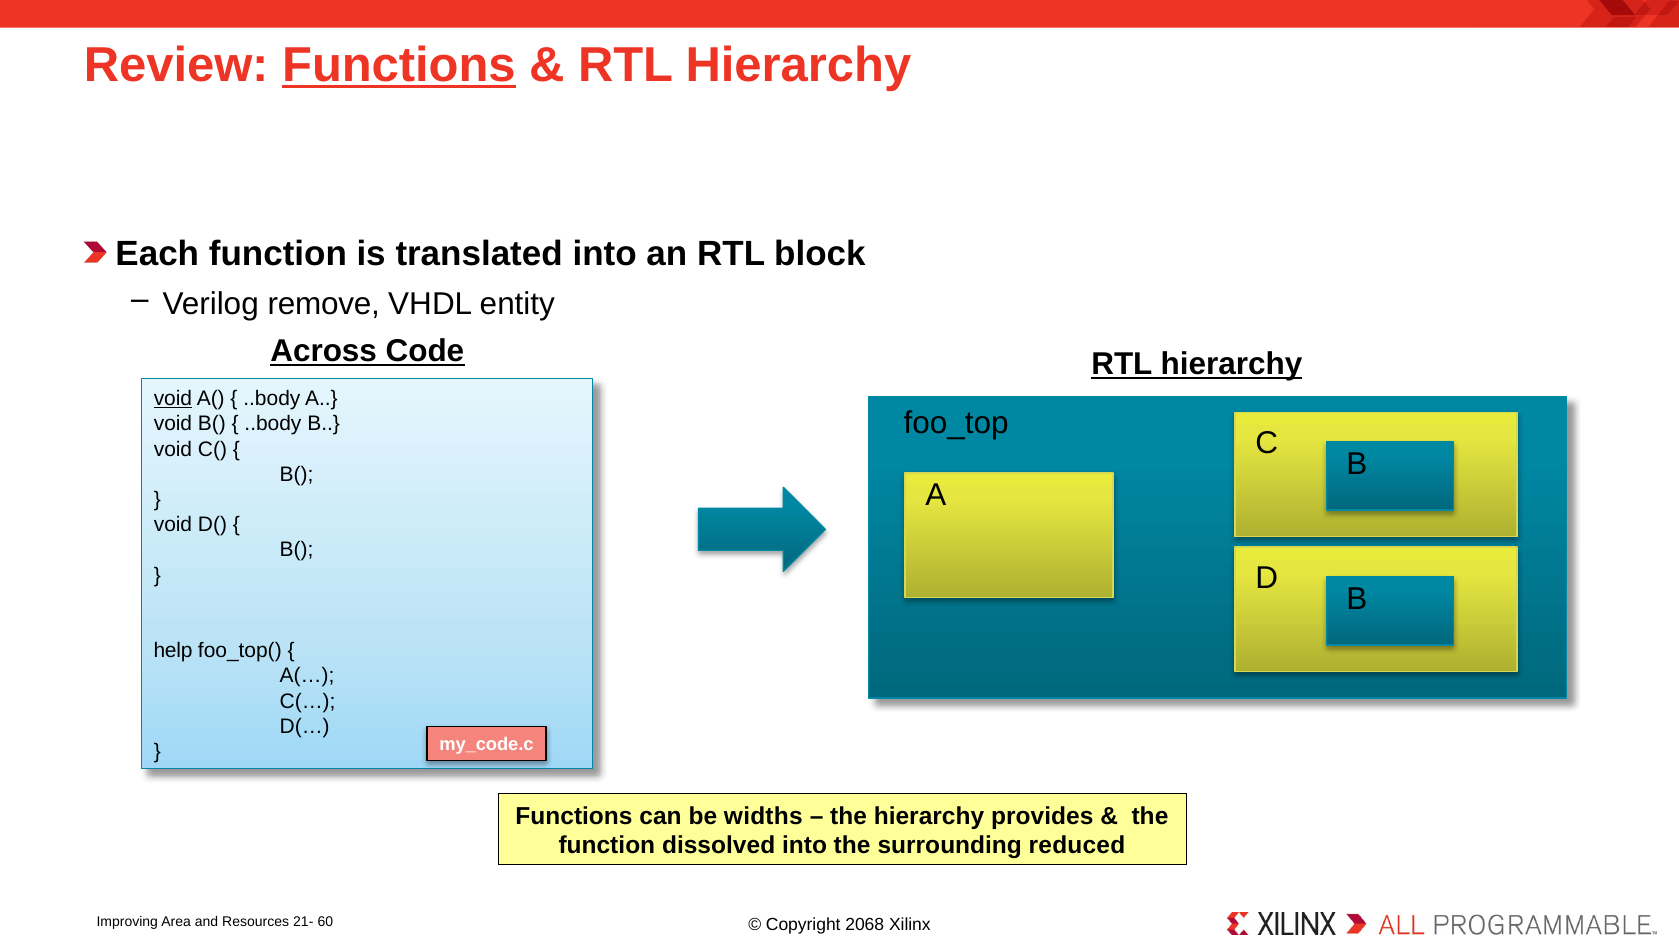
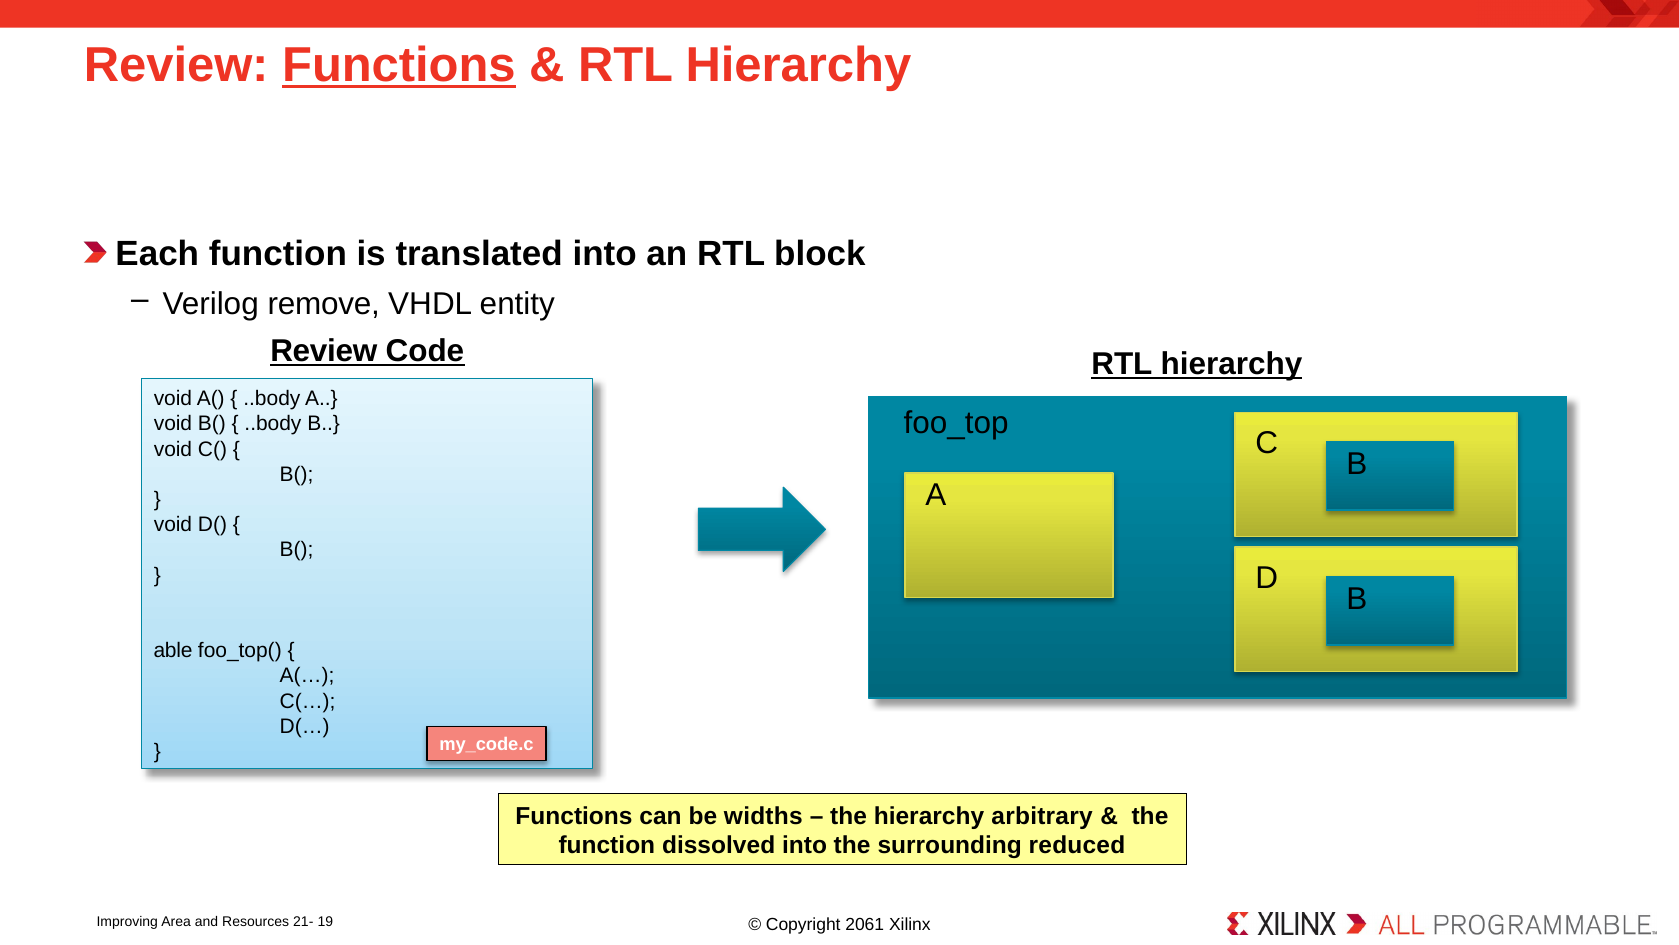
Across at (324, 351): Across -> Review
void at (173, 399) underline: present -> none
help: help -> able
provides: provides -> arbitrary
60: 60 -> 19
2068: 2068 -> 2061
